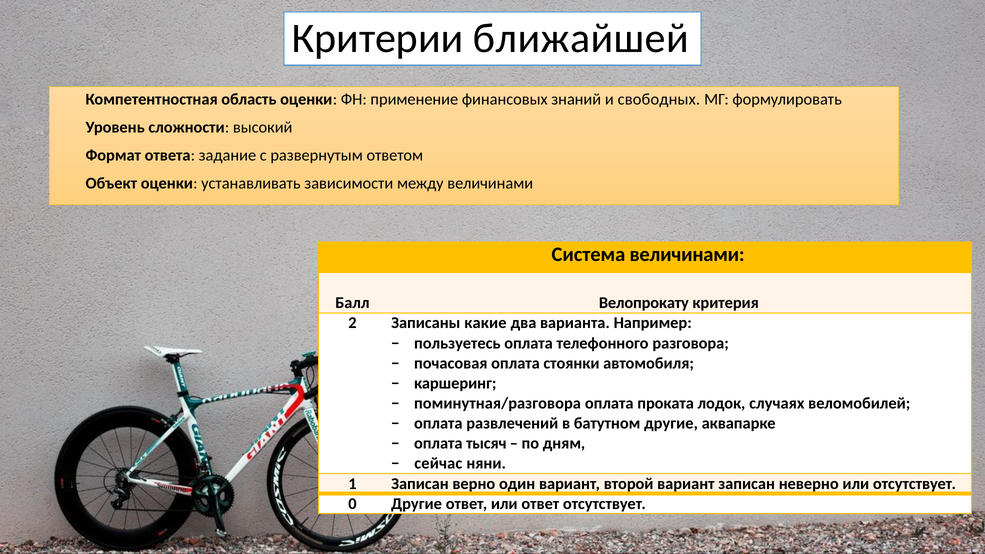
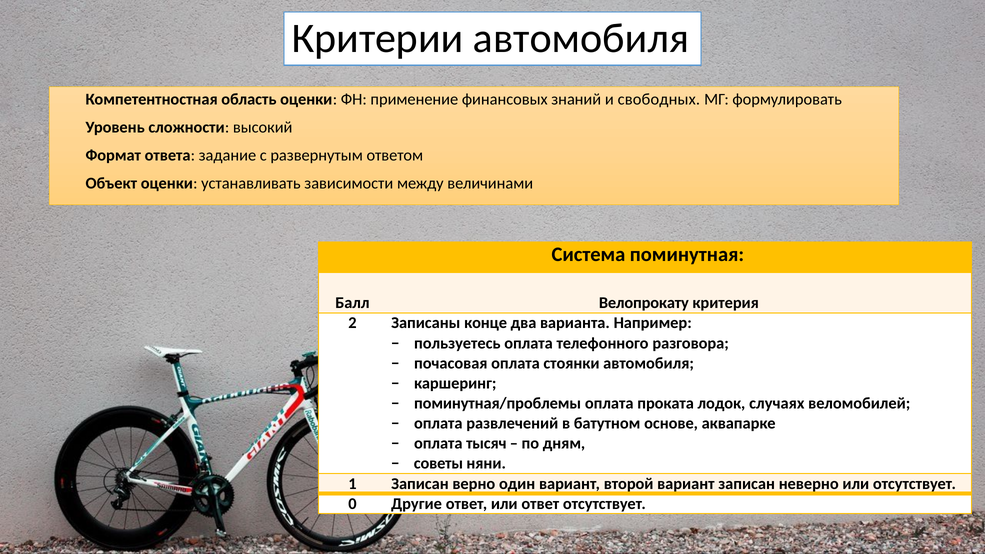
Критерии ближайшей: ближайшей -> автомобиля
Система величинами: величинами -> поминутная
какие: какие -> конце
поминутная/разговора: поминутная/разговора -> поминутная/проблемы
батутном другие: другие -> основе
сейчас: сейчас -> советы
